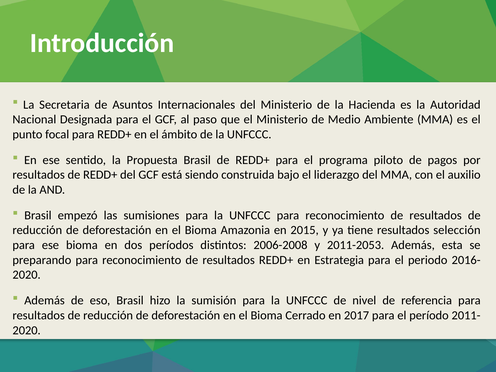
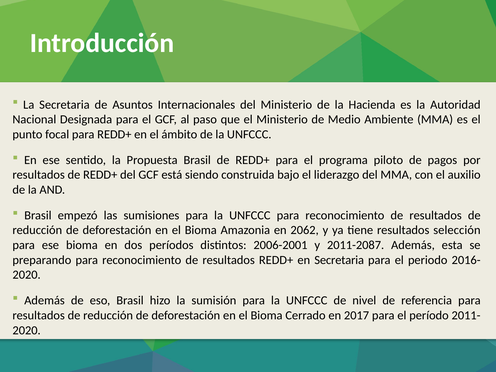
2015: 2015 -> 2062
2006-2008: 2006-2008 -> 2006-2001
2011-2053: 2011-2053 -> 2011-2087
en Estrategia: Estrategia -> Secretaria
